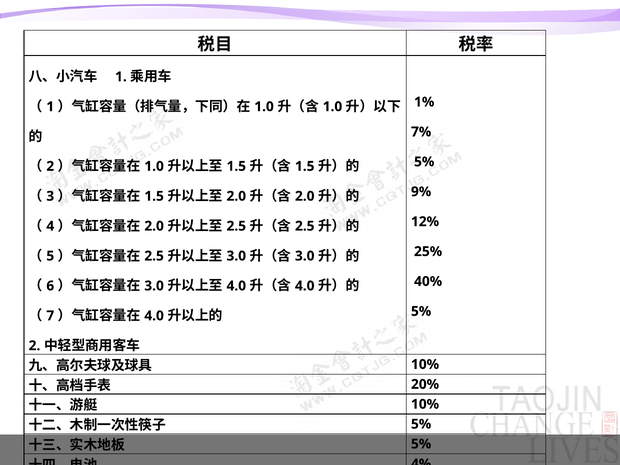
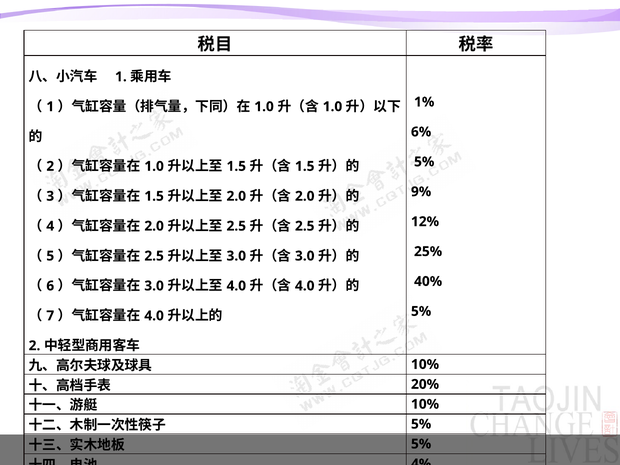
7%: 7% -> 6%
